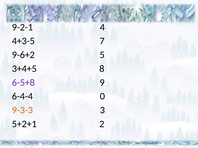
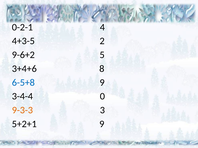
9-2-1: 9-2-1 -> 0-2-1
7: 7 -> 2
3+4+5: 3+4+5 -> 3+4+6
6-5+8 colour: purple -> blue
6-4-4: 6-4-4 -> 3-4-4
5+2+1 2: 2 -> 9
